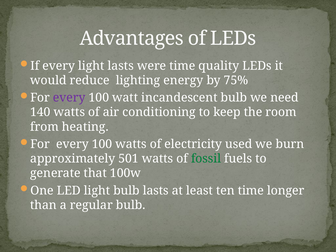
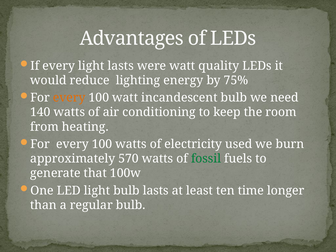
were time: time -> watt
every at (69, 98) colour: purple -> orange
501: 501 -> 570
